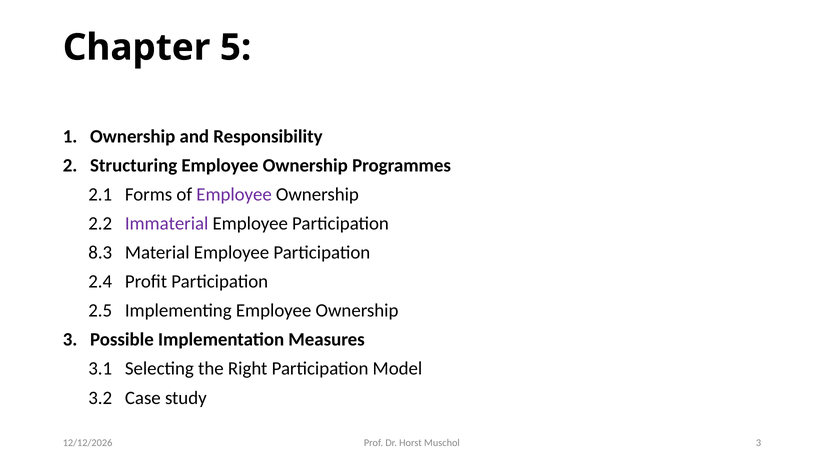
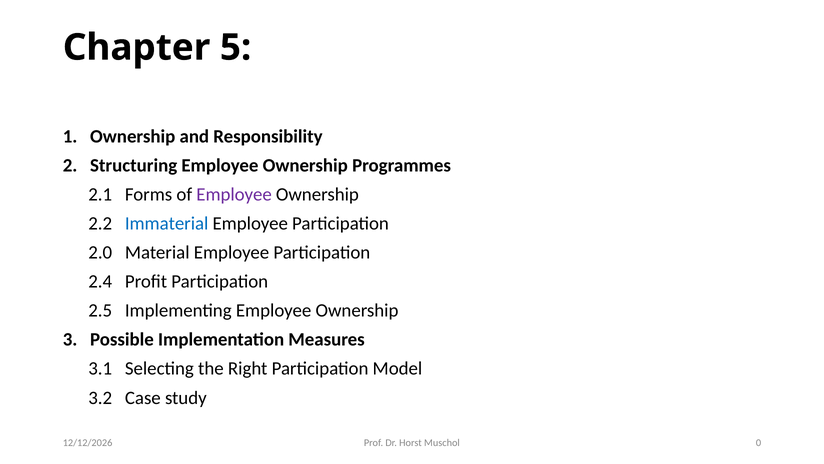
Immaterial colour: purple -> blue
8.3: 8.3 -> 2.0
Muschol 3: 3 -> 0
